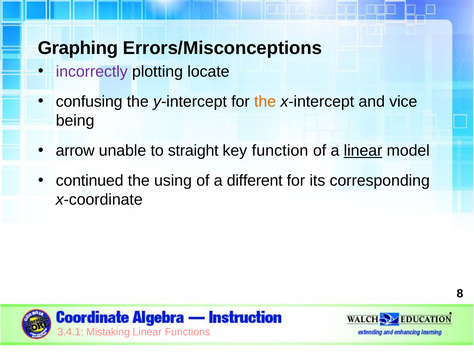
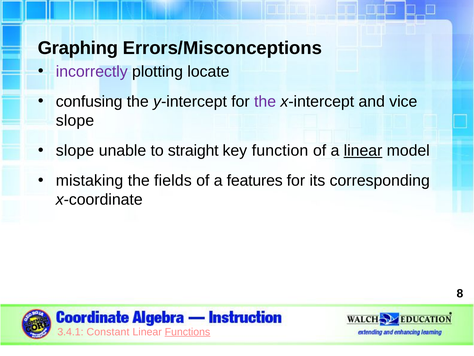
the at (265, 102) colour: orange -> purple
being at (75, 120): being -> slope
arrow at (75, 150): arrow -> slope
continued: continued -> mistaking
using: using -> fields
different: different -> features
Mistaking: Mistaking -> Constant
Functions underline: none -> present
